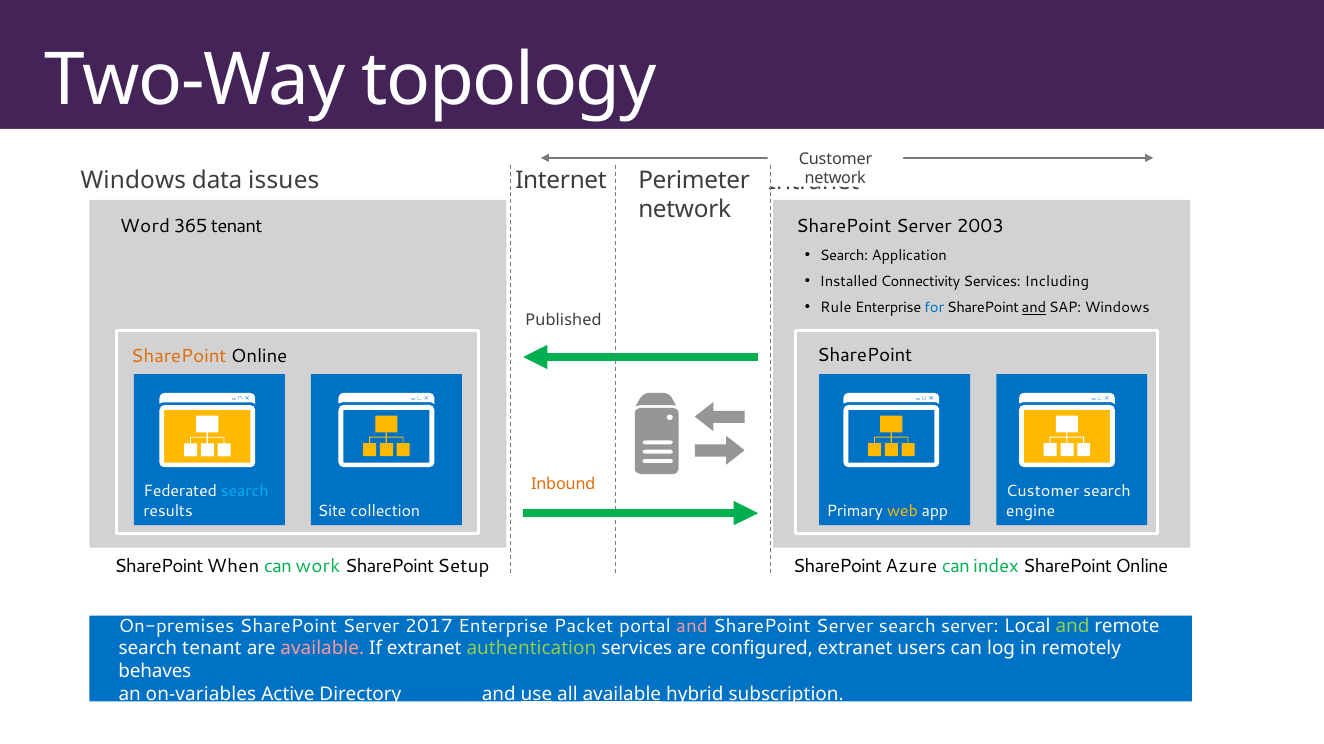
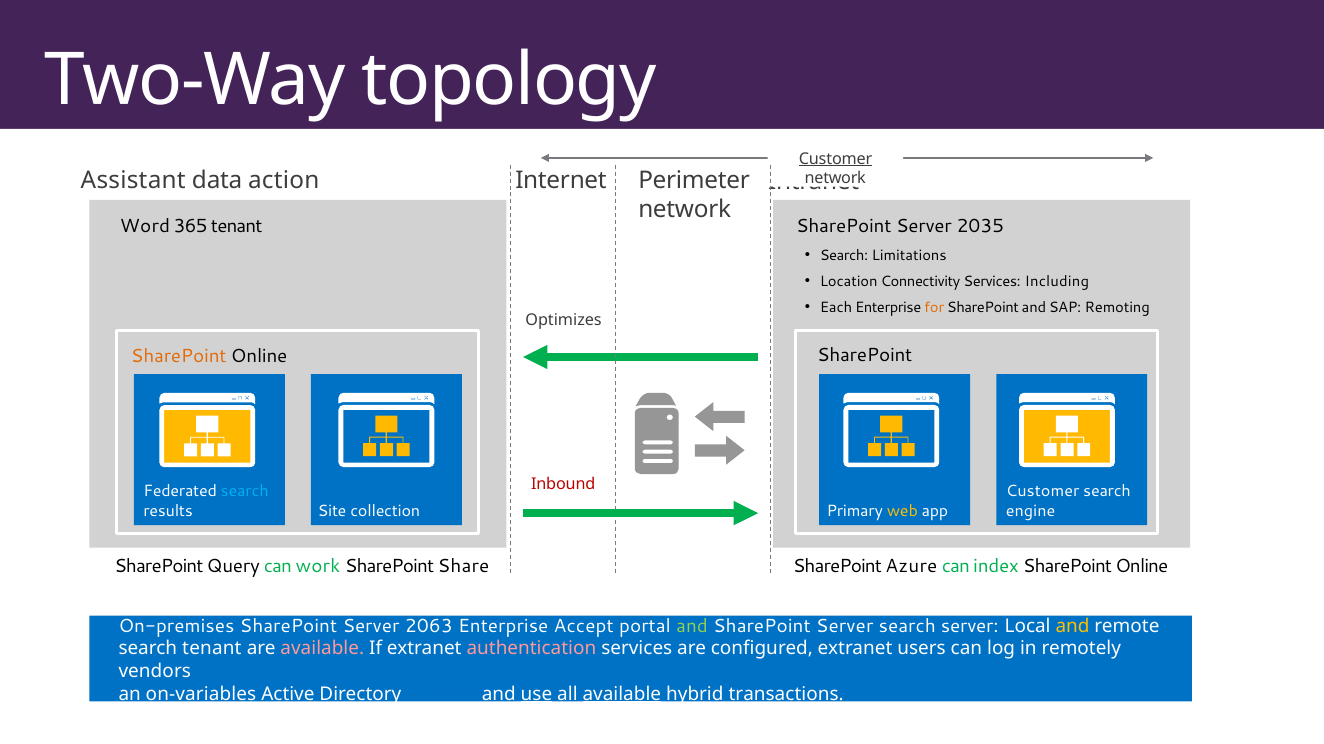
Customer at (836, 159) underline: none -> present
Windows at (133, 181): Windows -> Assistant
issues: issues -> action
2003: 2003 -> 2035
Application: Application -> Limitations
Installed: Installed -> Location
Rule: Rule -> Each
for colour: blue -> orange
and at (1034, 308) underline: present -> none
SAP Windows: Windows -> Remoting
Published: Published -> Optimizes
Inbound colour: orange -> red
When: When -> Query
Setup: Setup -> Share
2017: 2017 -> 2063
Packet: Packet -> Accept
and at (692, 626) colour: pink -> light green
and at (1073, 626) colour: light green -> yellow
authentication colour: light green -> pink
behaves: behaves -> vendors
subscription: subscription -> transactions
